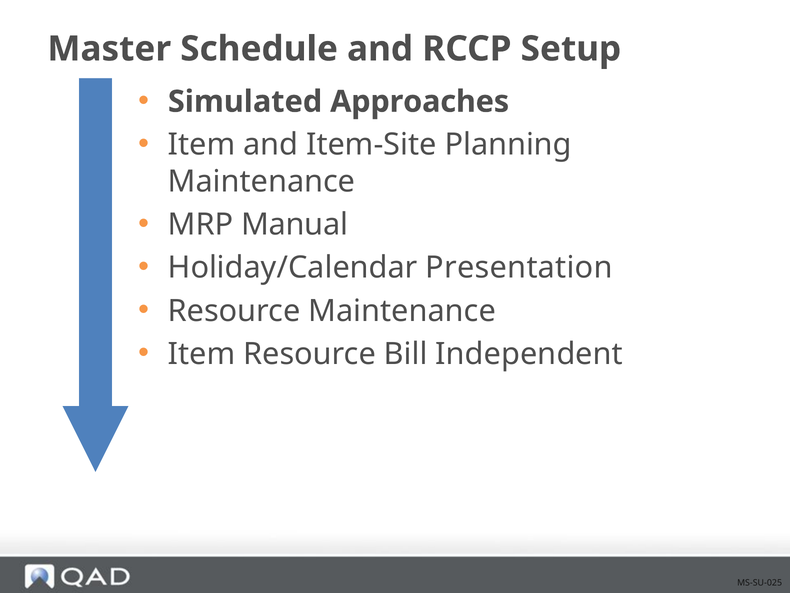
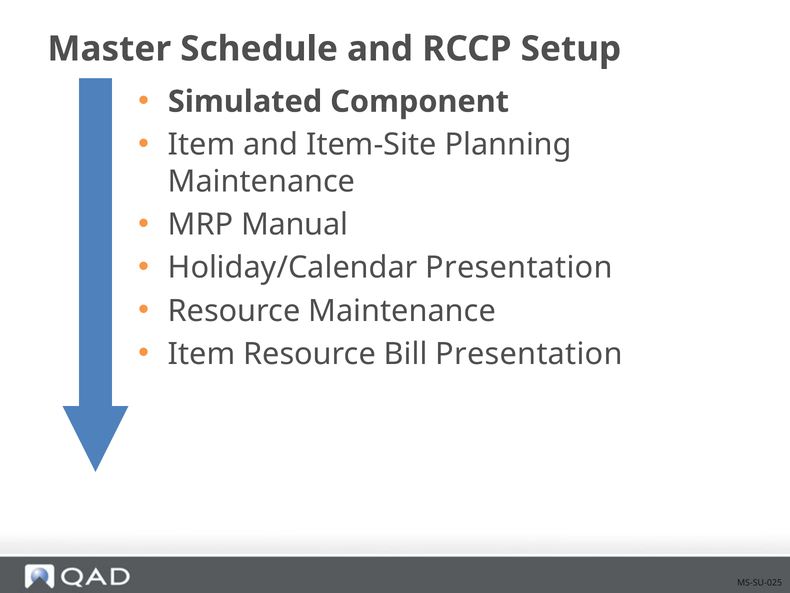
Approaches: Approaches -> Component
Bill Independent: Independent -> Presentation
